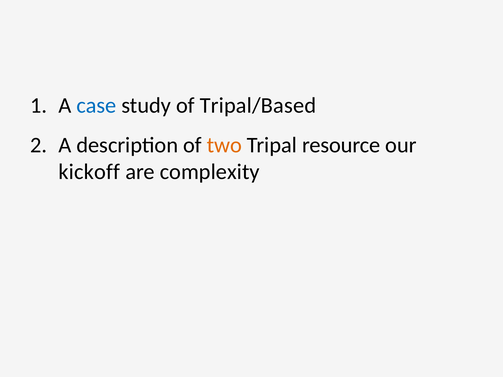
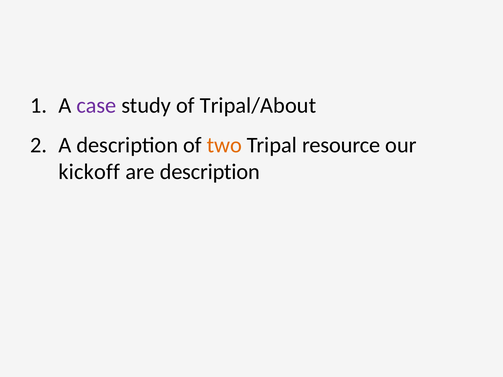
case colour: blue -> purple
Tripal/Based: Tripal/Based -> Tripal/About
are complexity: complexity -> description
